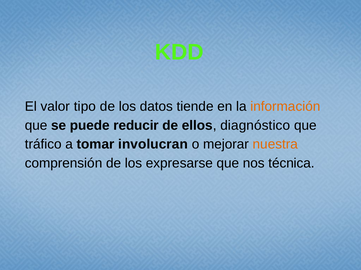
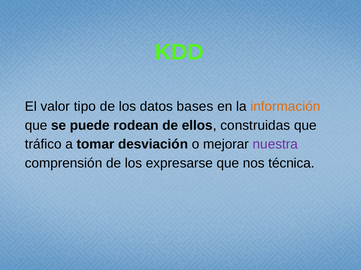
tiende: tiende -> bases
reducir: reducir -> rodean
diagnóstico: diagnóstico -> construidas
involucran: involucran -> desviación
nuestra colour: orange -> purple
